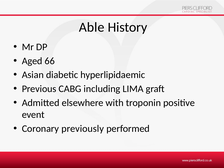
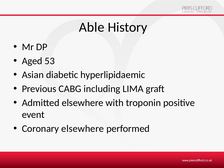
66: 66 -> 53
Coronary previously: previously -> elsewhere
